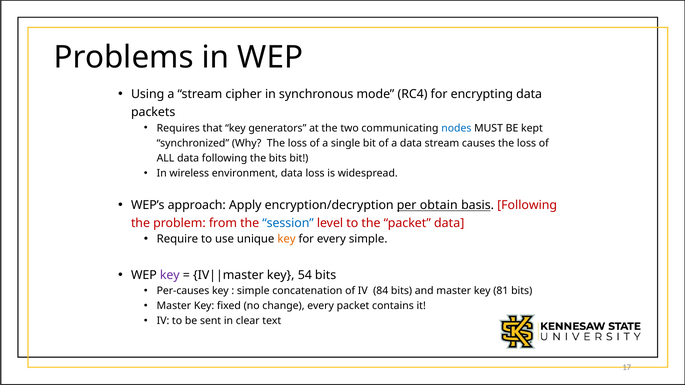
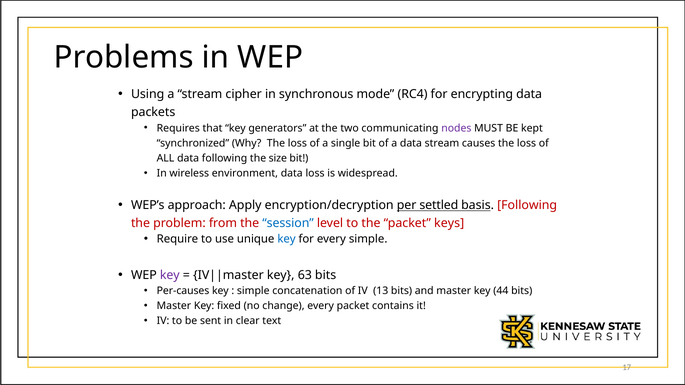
nodes colour: blue -> purple
the bits: bits -> size
obtain: obtain -> settled
packet data: data -> keys
key at (287, 239) colour: orange -> blue
54: 54 -> 63
84: 84 -> 13
81: 81 -> 44
